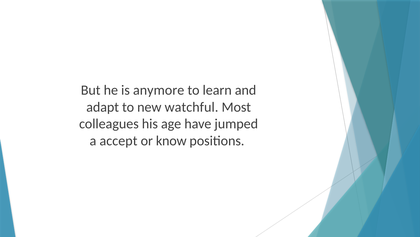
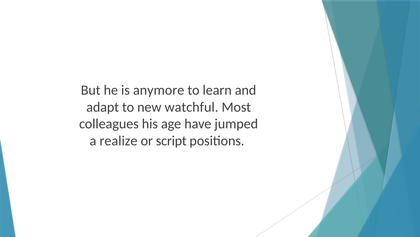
accept: accept -> realize
know: know -> script
